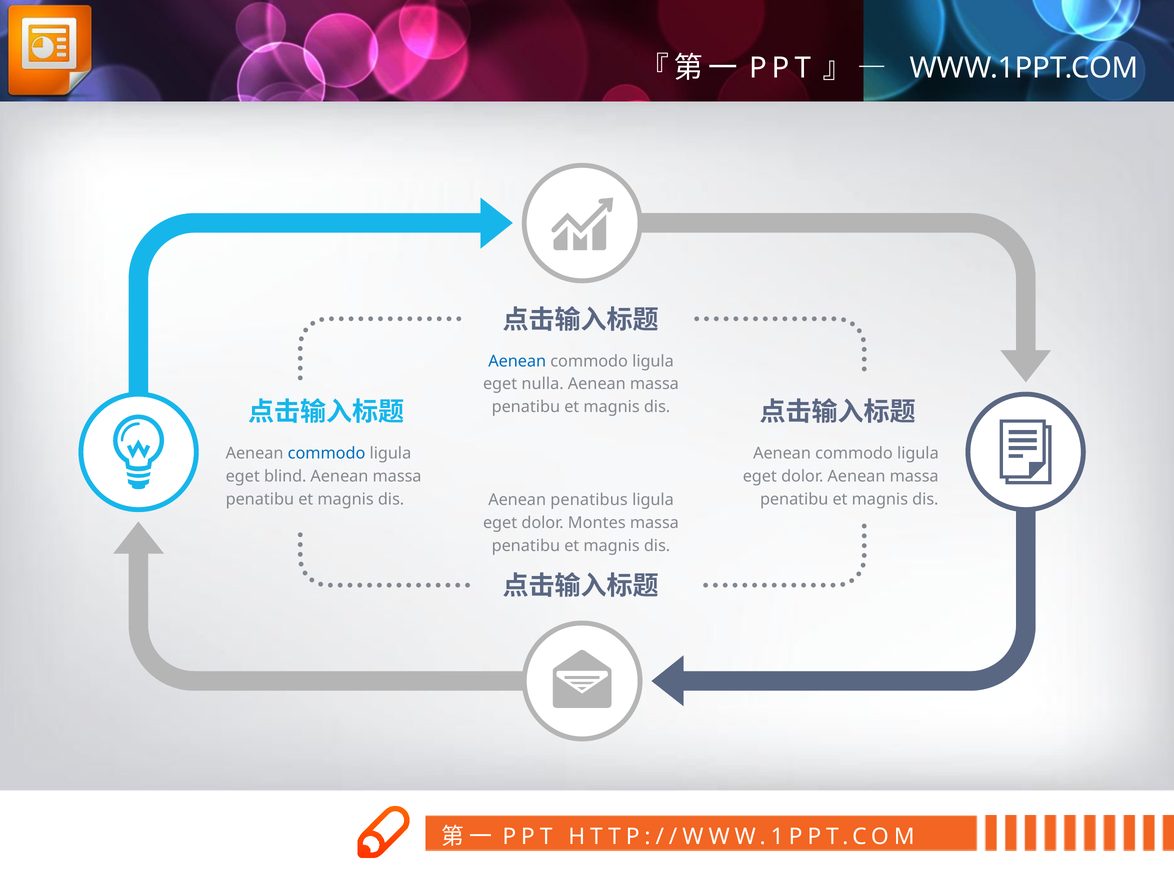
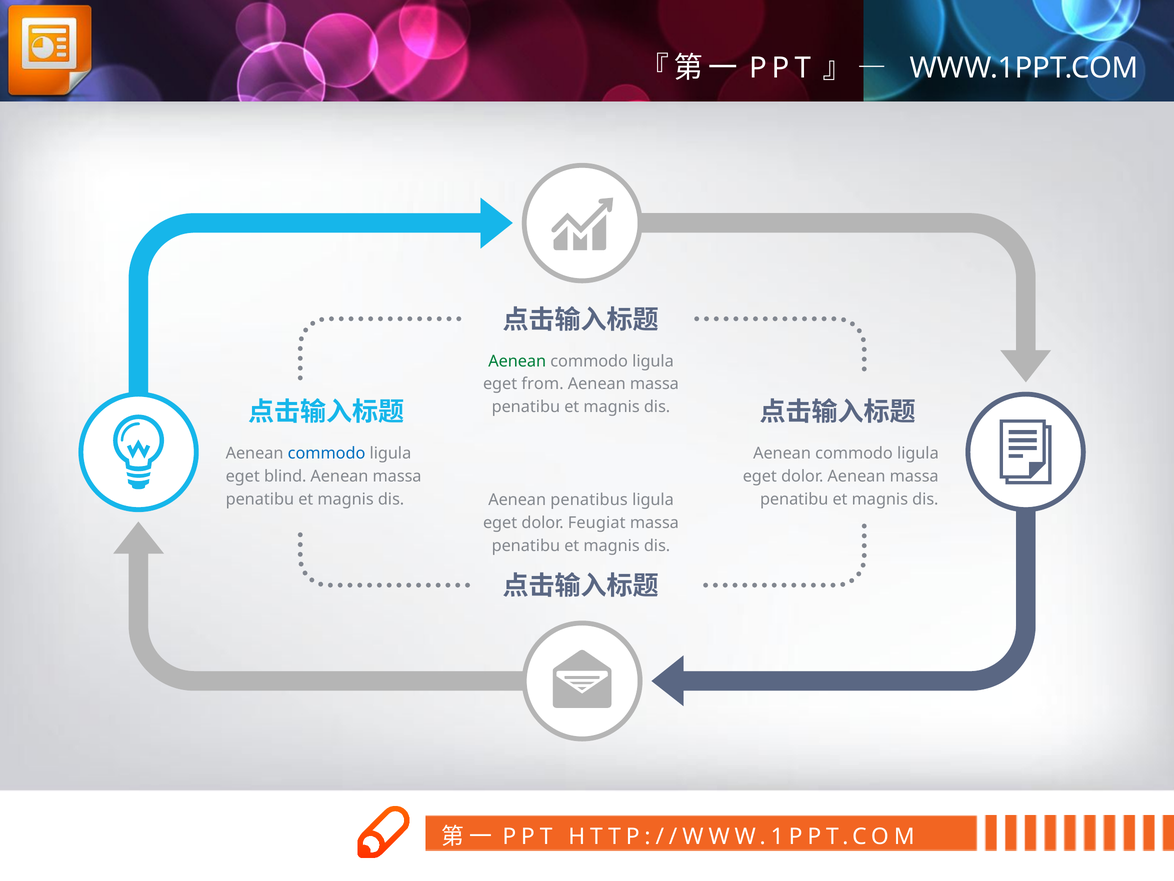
Aenean at (517, 361) colour: blue -> green
nulla: nulla -> from
Montes: Montes -> Feugiat
